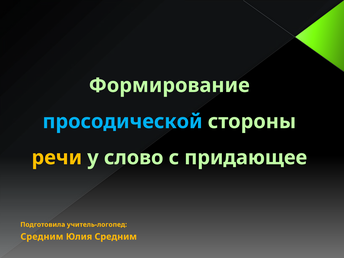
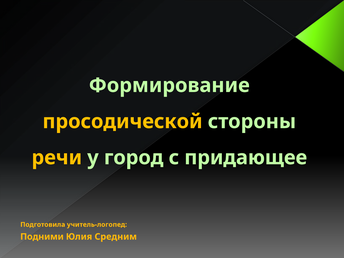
просодической colour: light blue -> yellow
слово: слово -> город
Средним at (42, 237): Средним -> Подними
